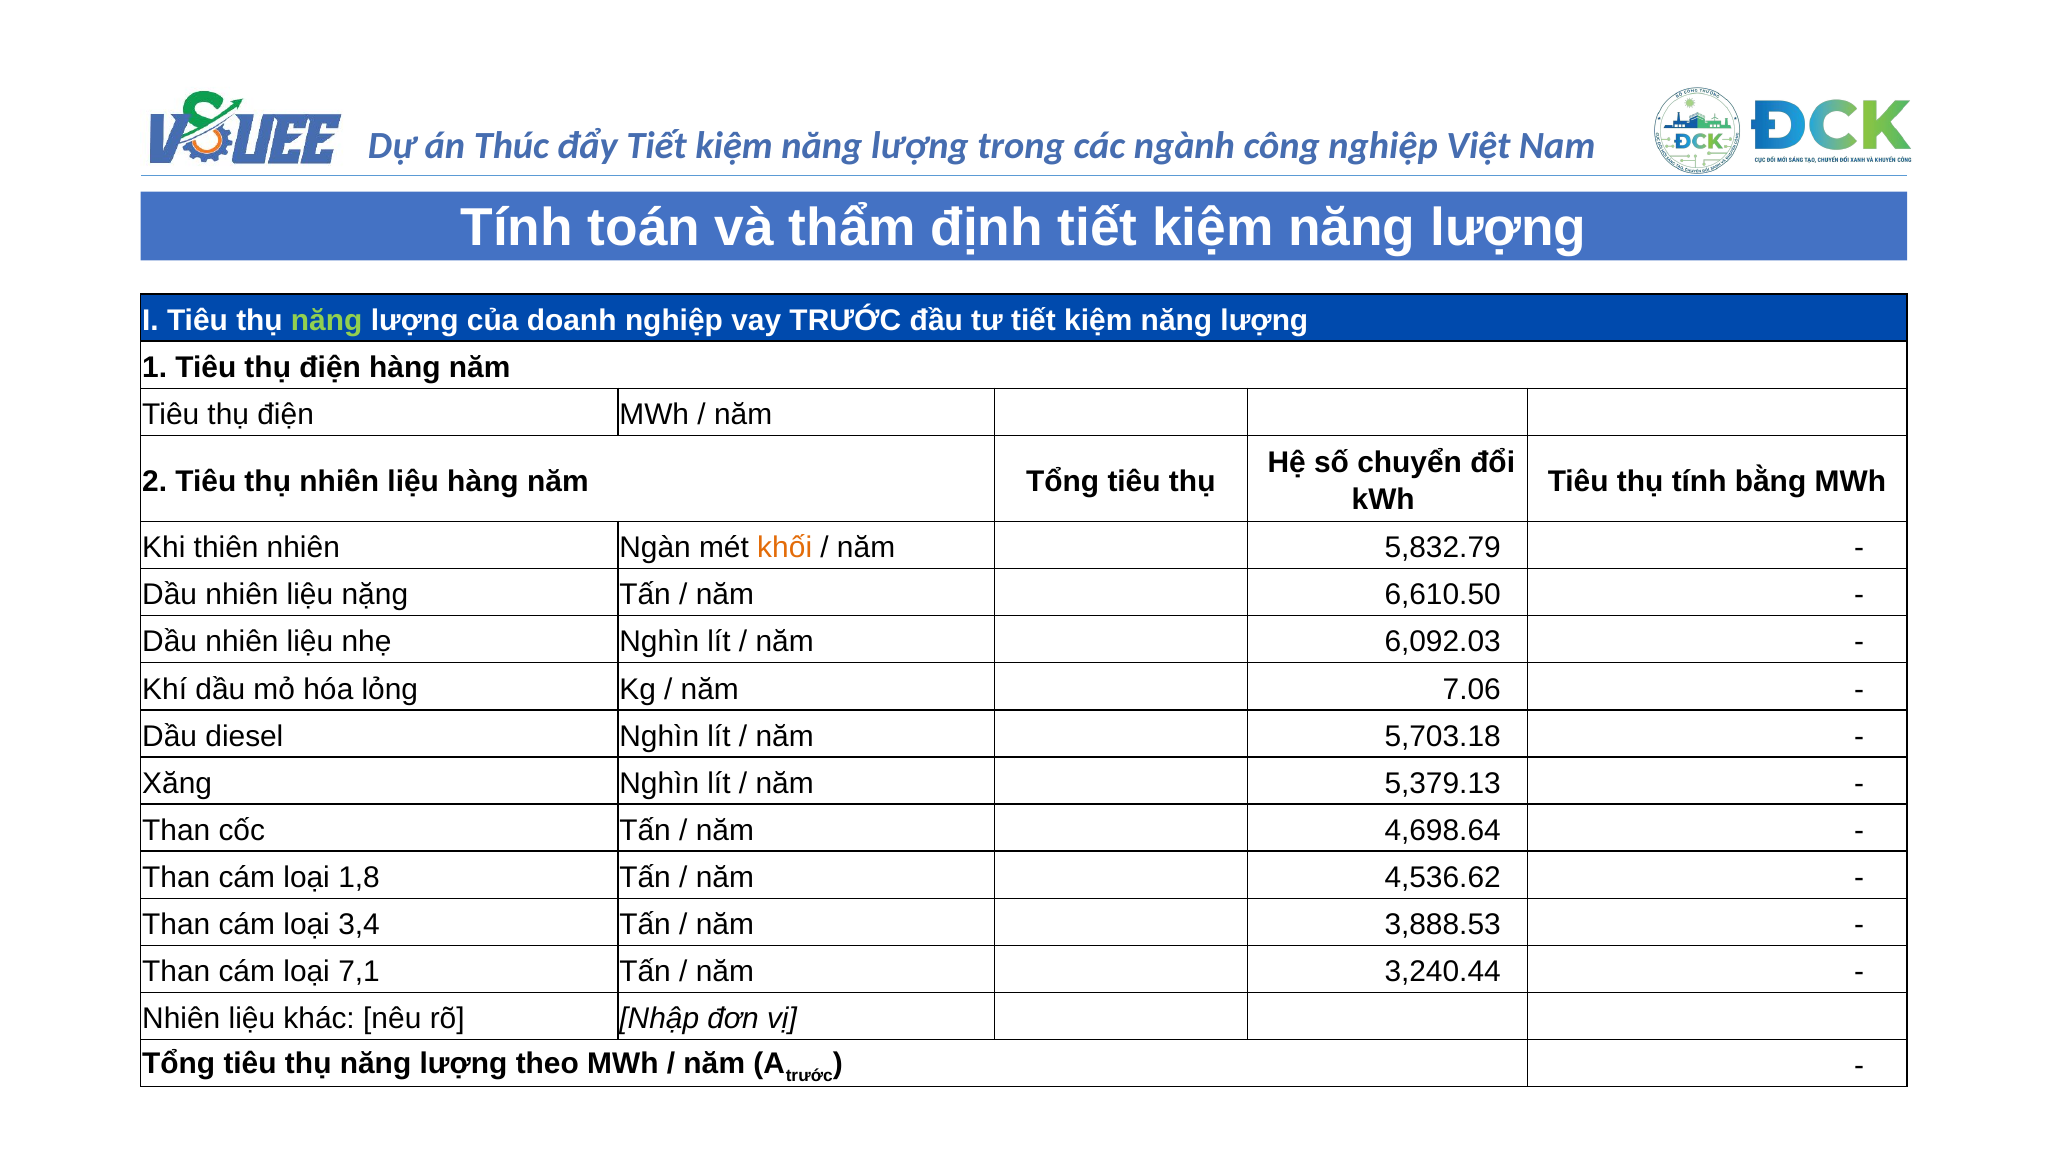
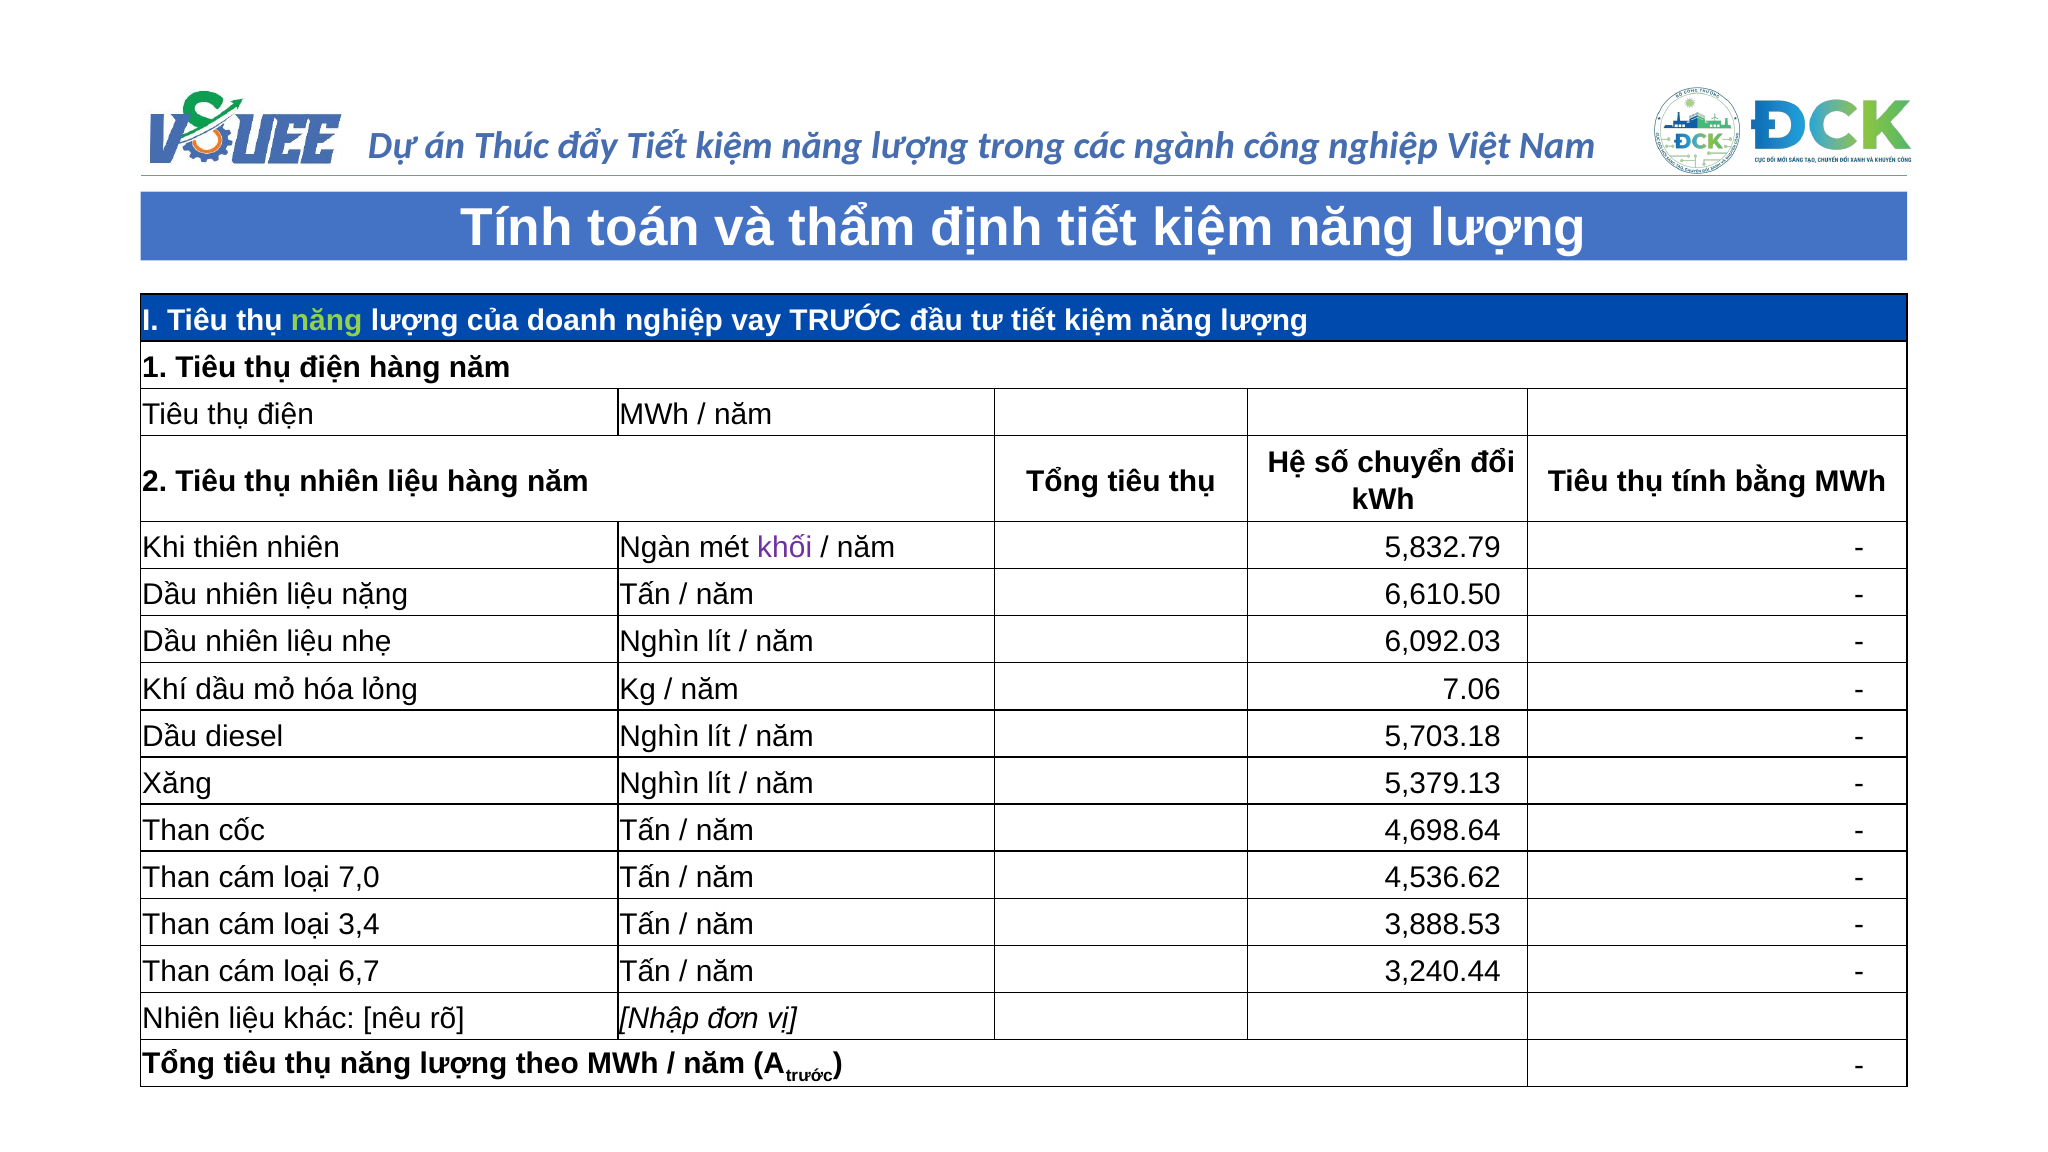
khối colour: orange -> purple
1,8: 1,8 -> 7,0
7,1: 7,1 -> 6,7
